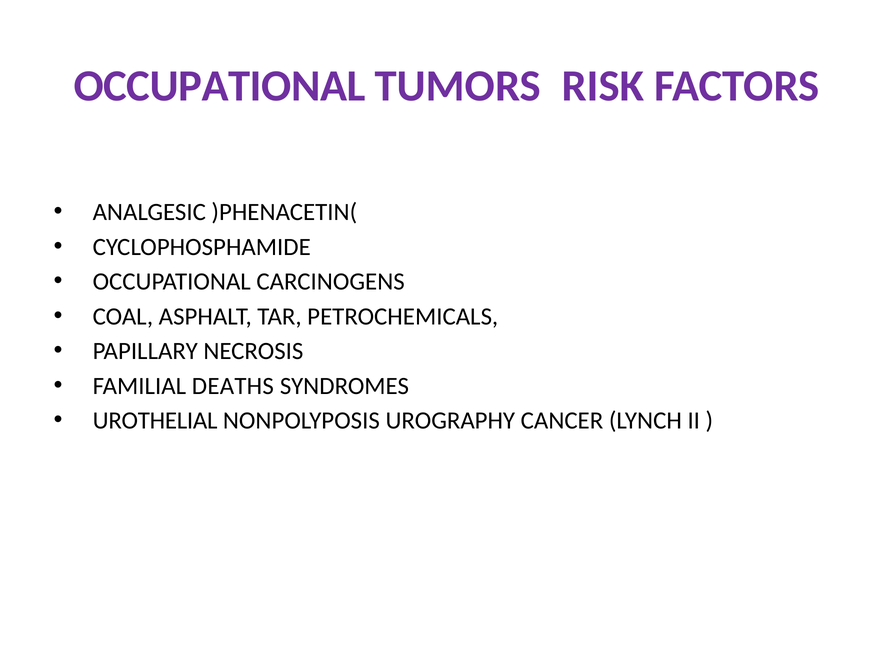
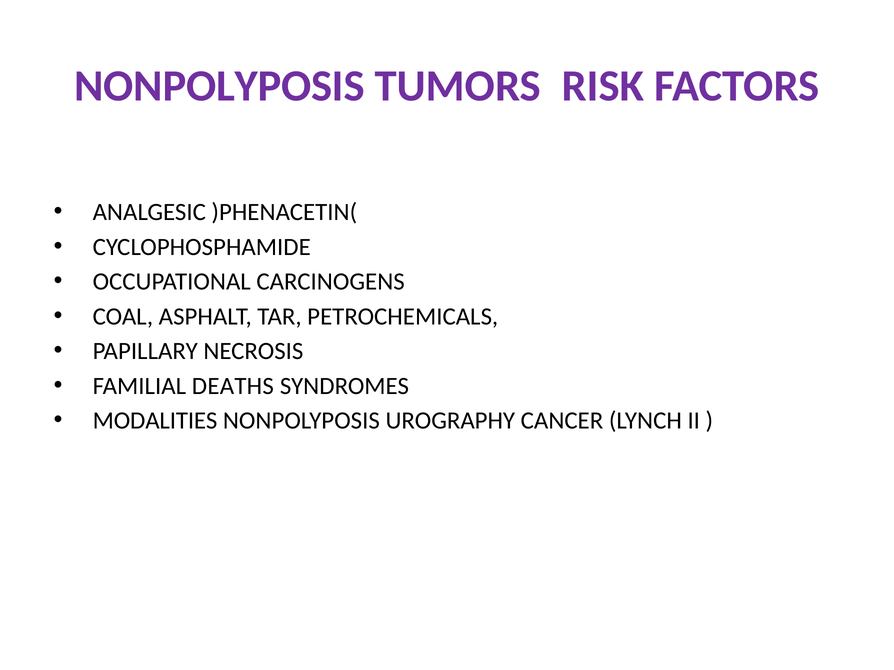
OCCUPATIONAL at (220, 86): OCCUPATIONAL -> NONPOLYPOSIS
UROTHELIAL: UROTHELIAL -> MODALITIES
